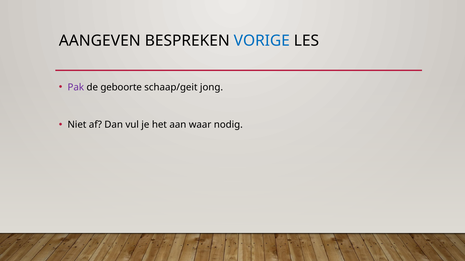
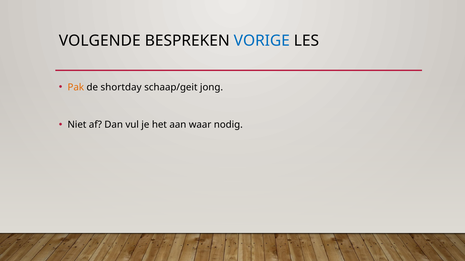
AANGEVEN: AANGEVEN -> VOLGENDE
Pak colour: purple -> orange
geboorte: geboorte -> shortday
